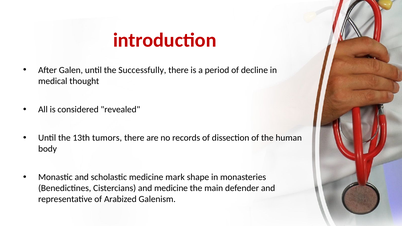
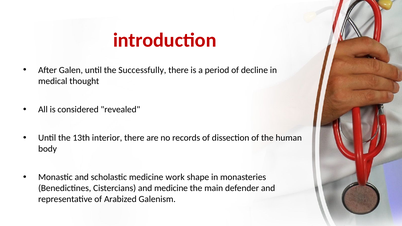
tumors: tumors -> interior
mark: mark -> work
